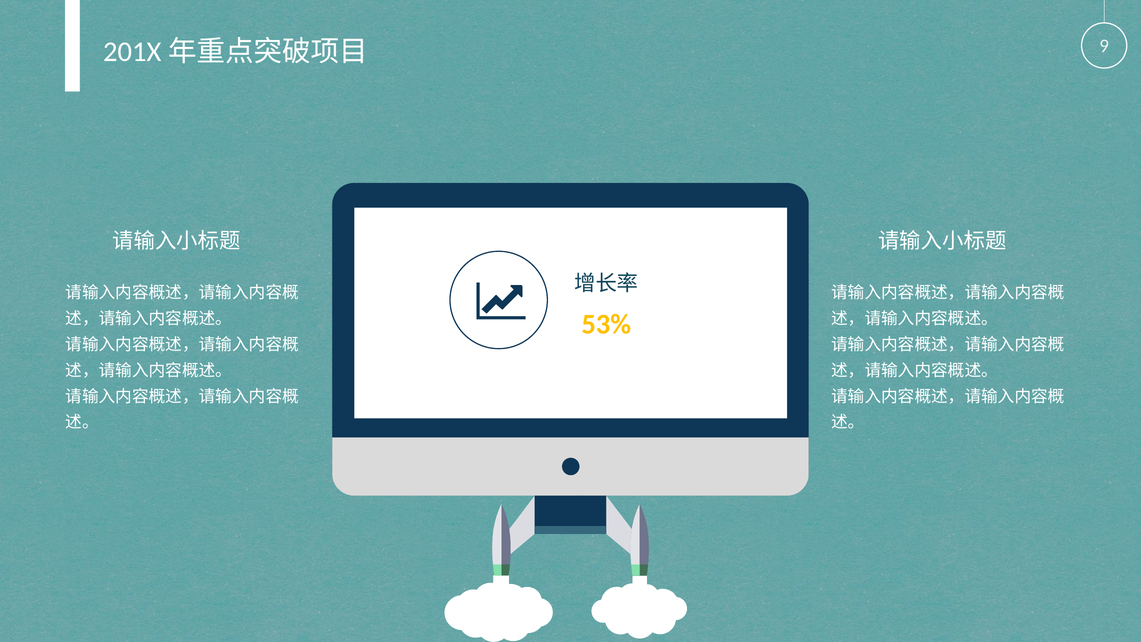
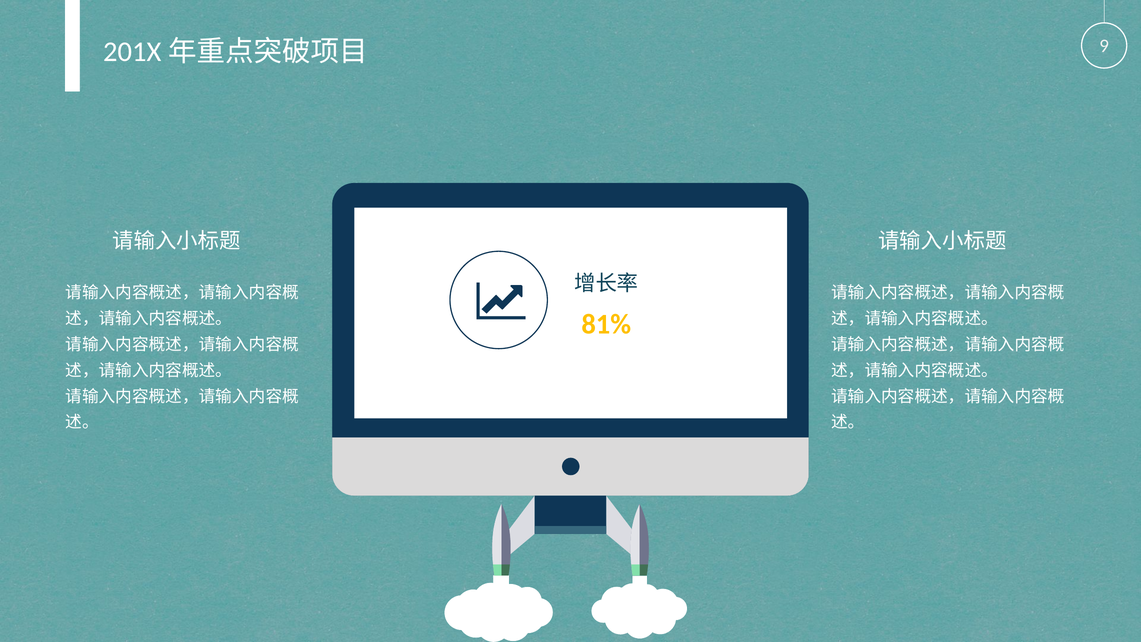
53%: 53% -> 81%
